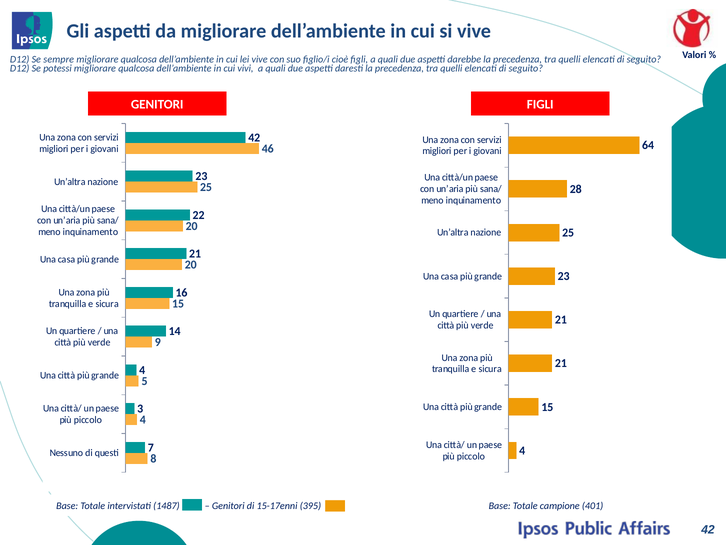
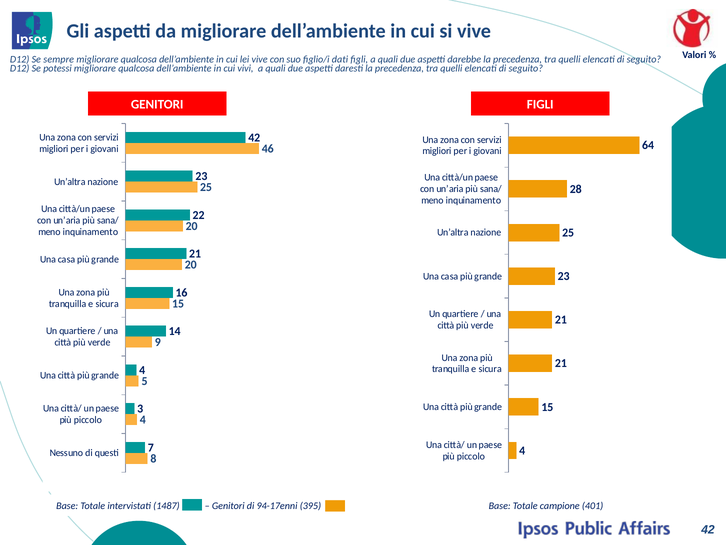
cioè: cioè -> dati
15-17enni: 15-17enni -> 94-17enni
